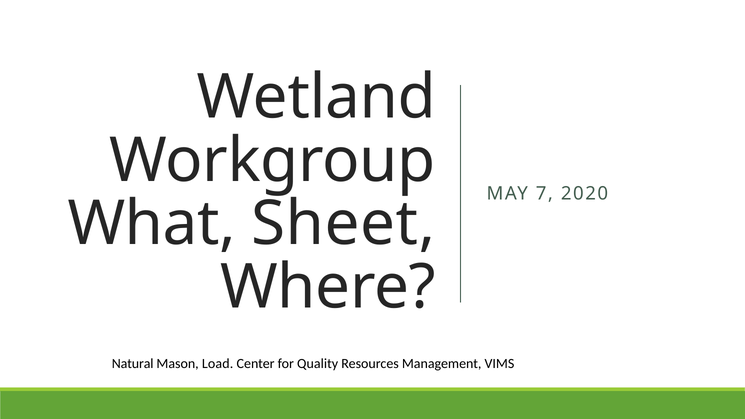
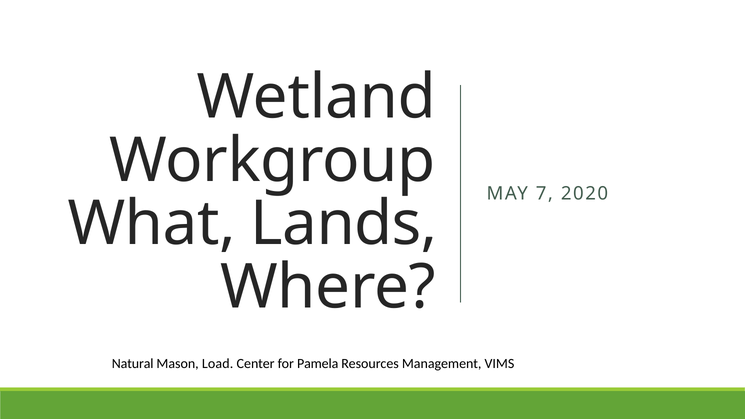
Sheet: Sheet -> Lands
Quality: Quality -> Pamela
